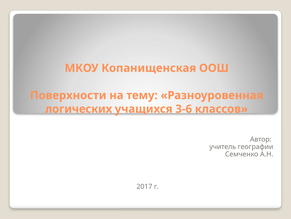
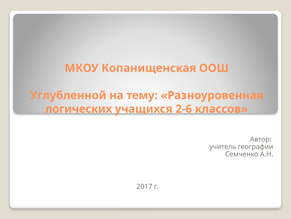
Поверхности: Поверхности -> Углубленной
3-6: 3-6 -> 2-6
